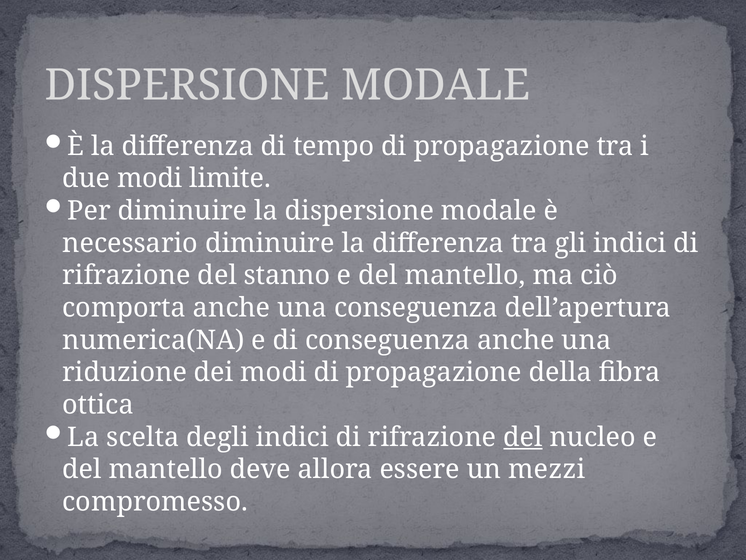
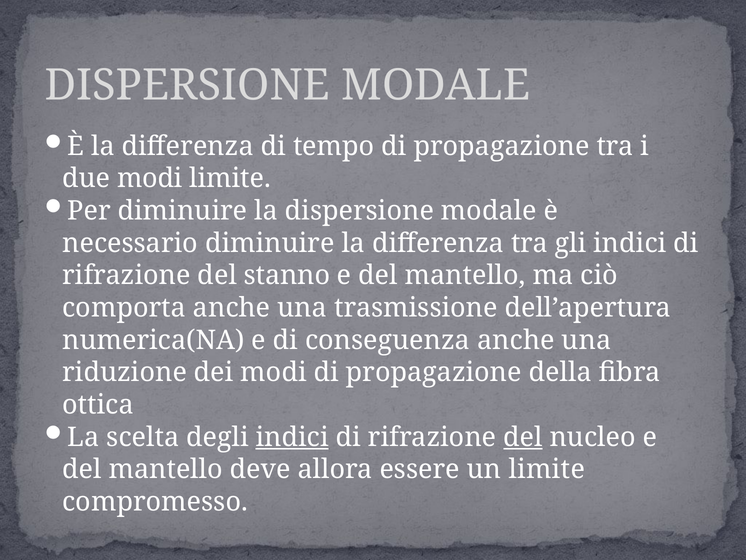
una conseguenza: conseguenza -> trasmissione
indici at (292, 437) underline: none -> present
un mezzi: mezzi -> limite
